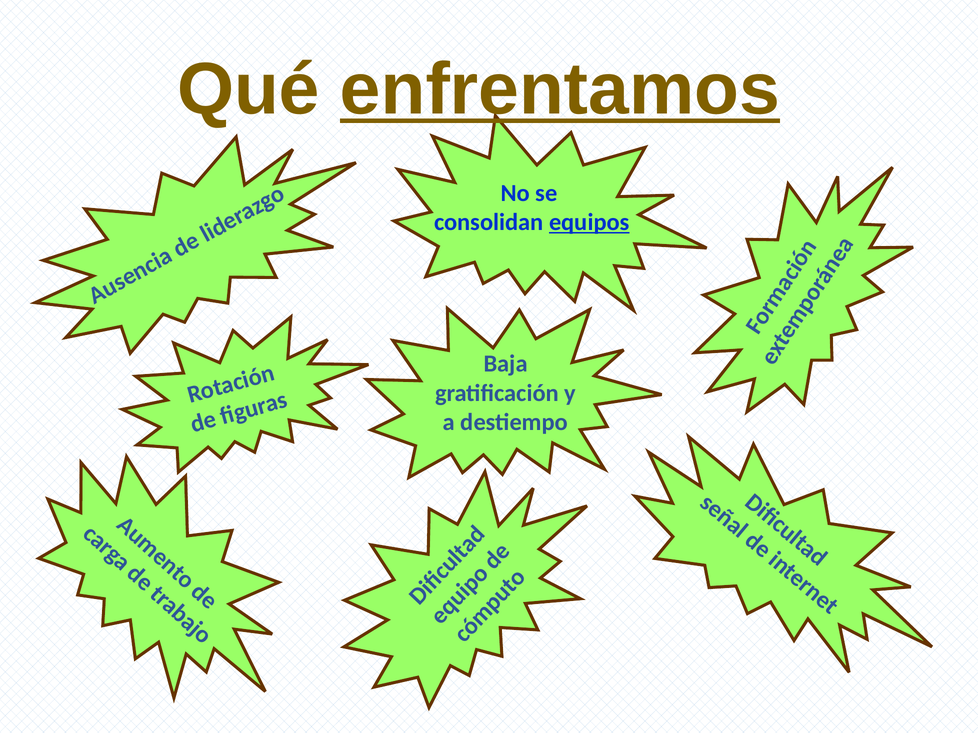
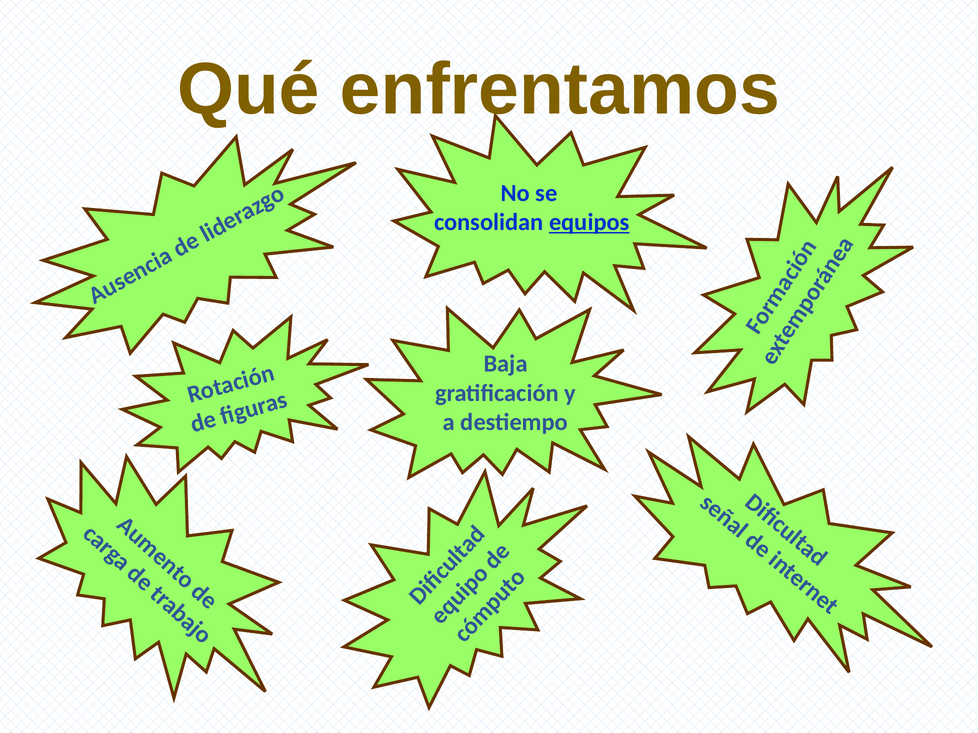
enfrentamos underline: present -> none
